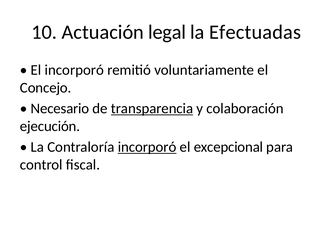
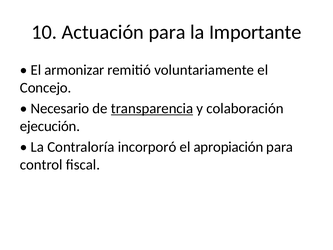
Actuación legal: legal -> para
Efectuadas: Efectuadas -> Importante
El incorporó: incorporó -> armonizar
incorporó at (147, 147) underline: present -> none
excepcional: excepcional -> apropiación
